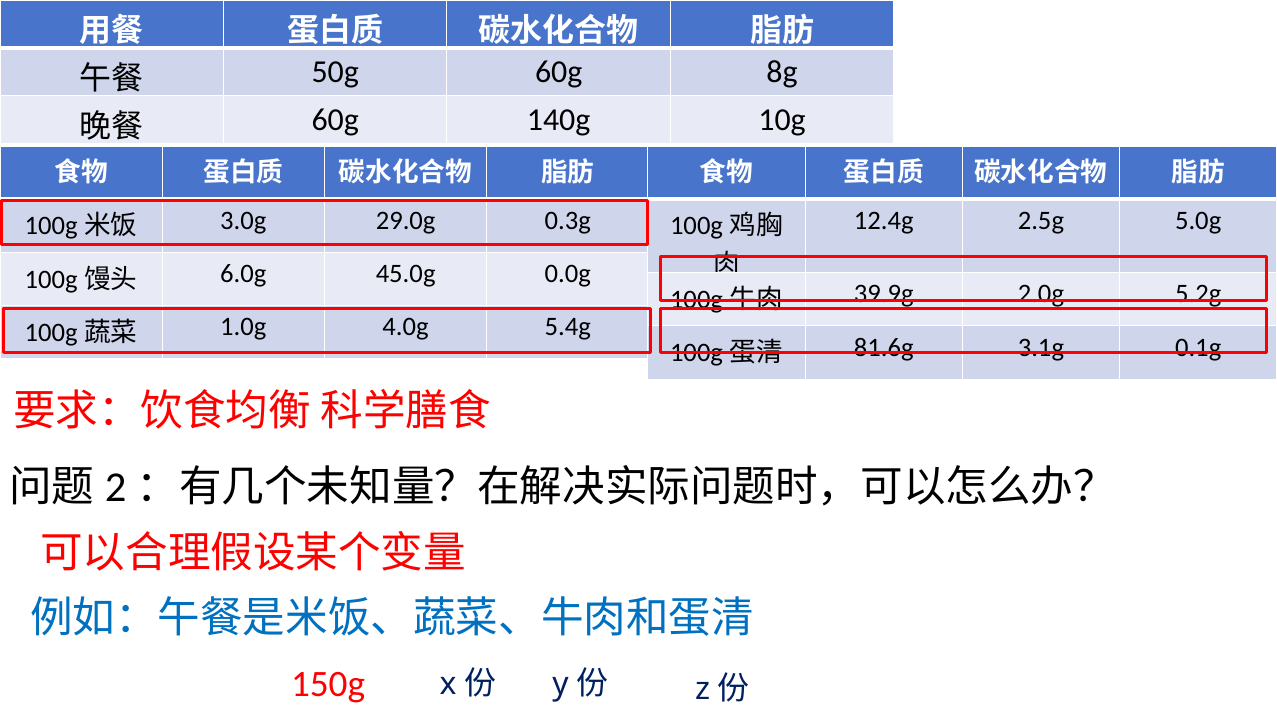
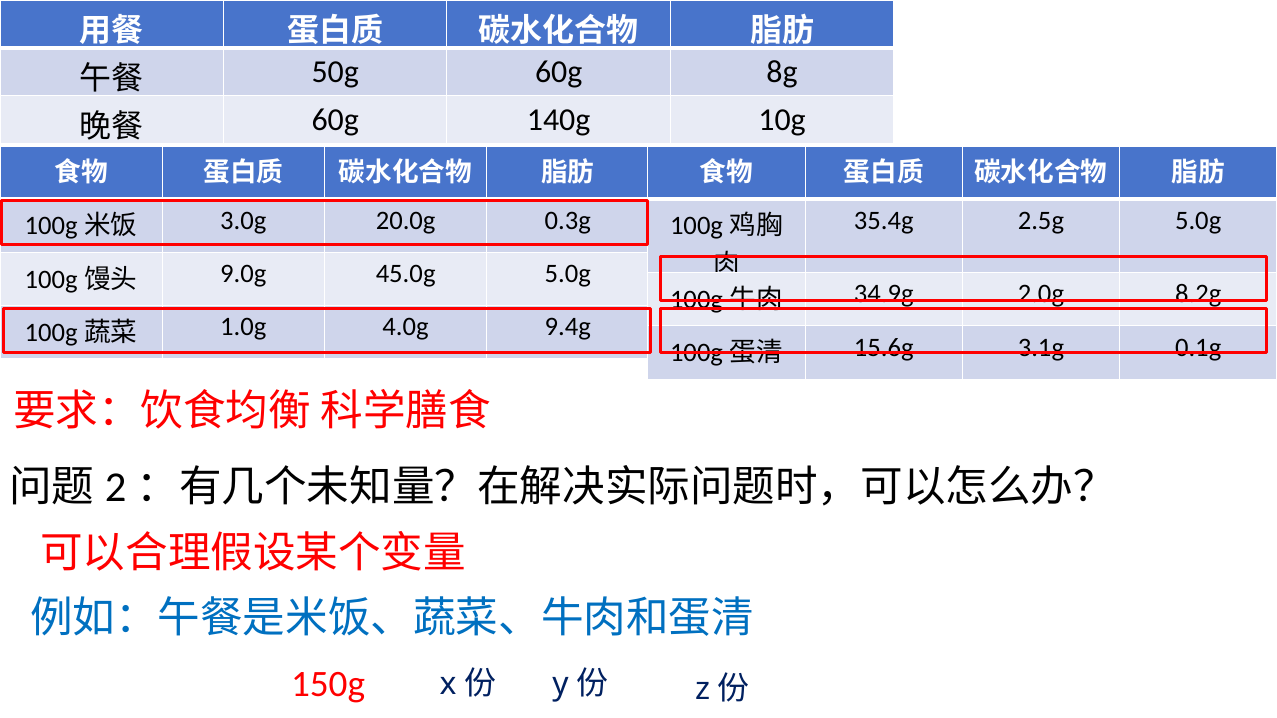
12.4g: 12.4g -> 35.4g
29.0g: 29.0g -> 20.0g
6.0g: 6.0g -> 9.0g
45.0g 0.0g: 0.0g -> 5.0g
39.9g: 39.9g -> 34.9g
5.2g: 5.2g -> 8.2g
5.4g: 5.4g -> 9.4g
81.6g: 81.6g -> 15.6g
